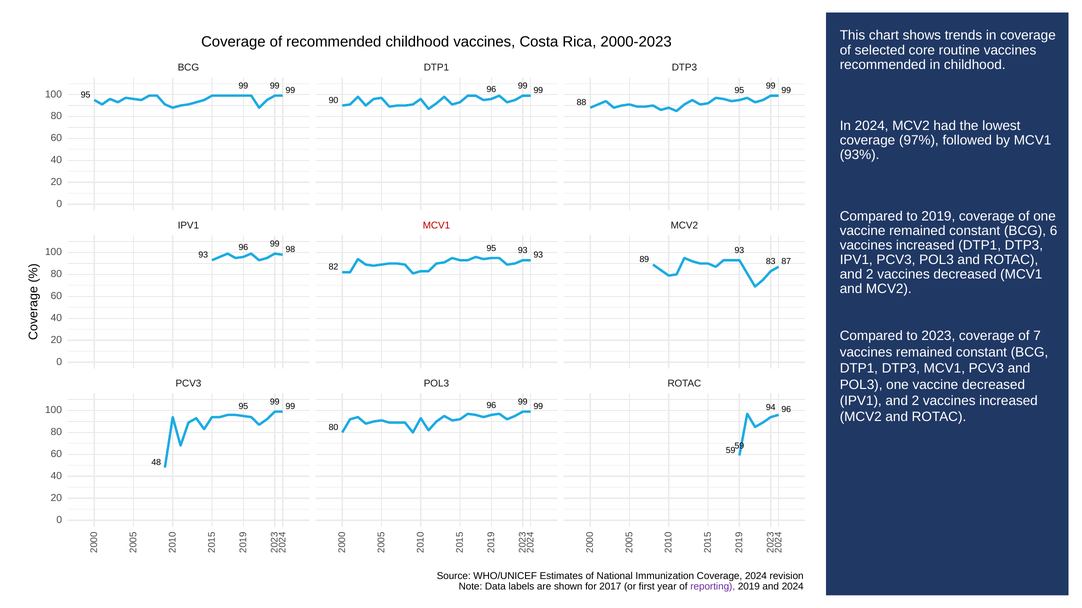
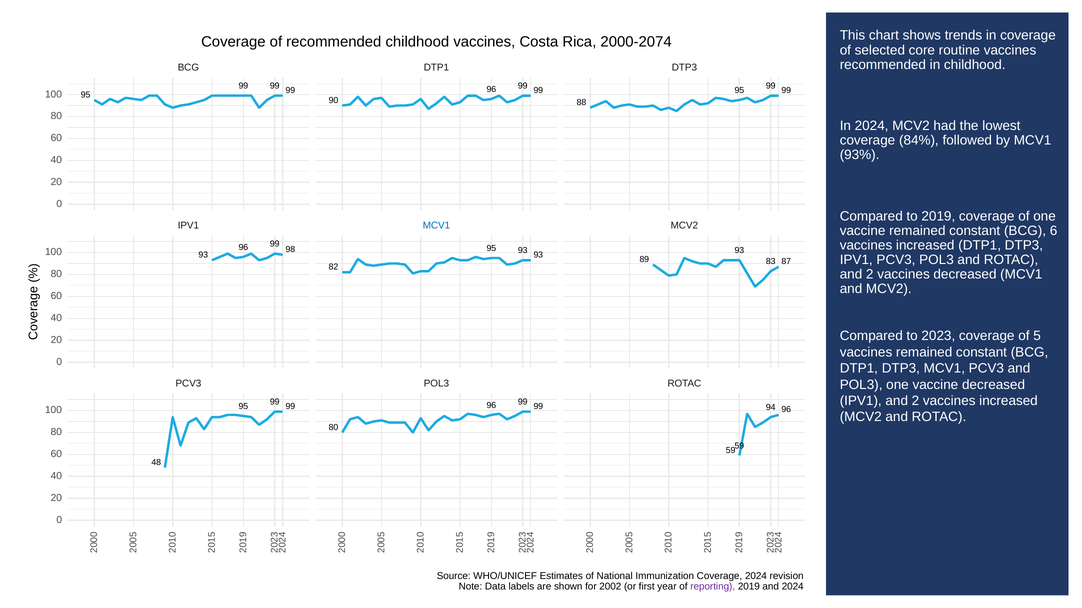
2000-2023: 2000-2023 -> 2000-2074
97%: 97% -> 84%
MCV1 at (436, 226) colour: red -> blue
of 7: 7 -> 5
2017: 2017 -> 2002
